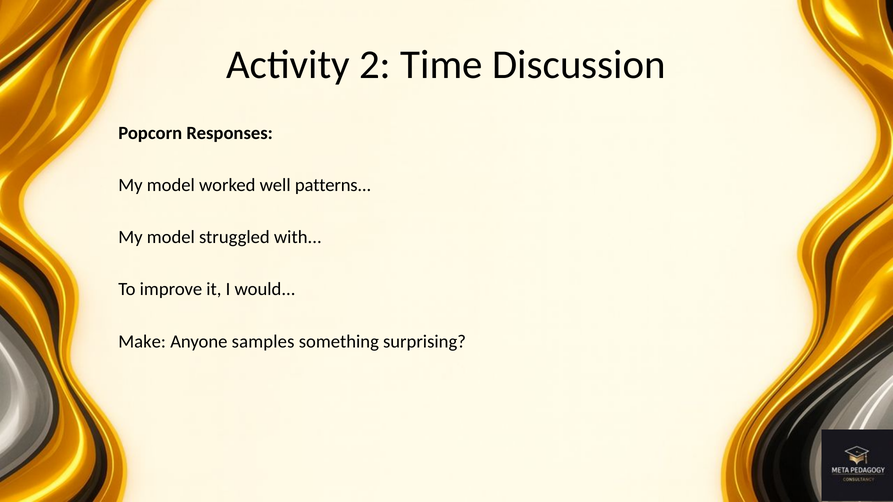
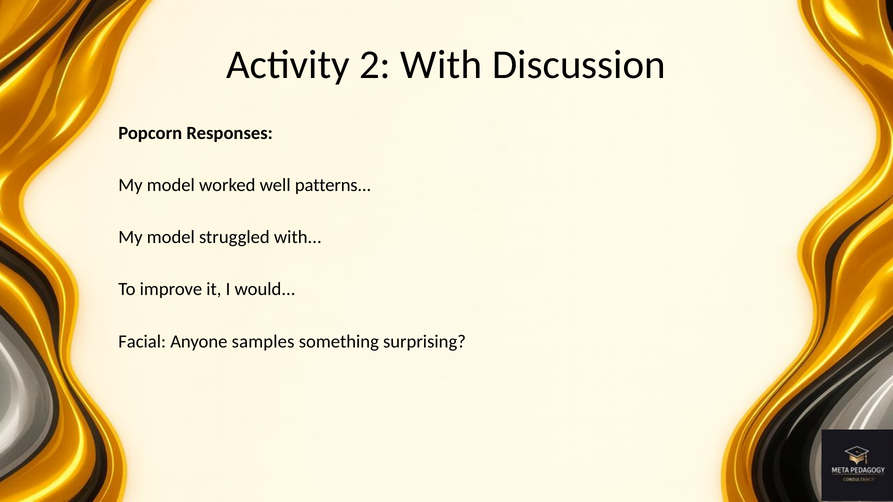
2 Time: Time -> With
Make: Make -> Facial
